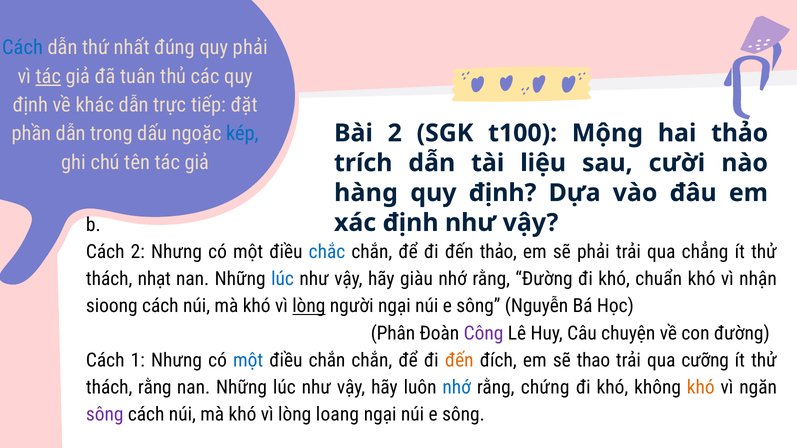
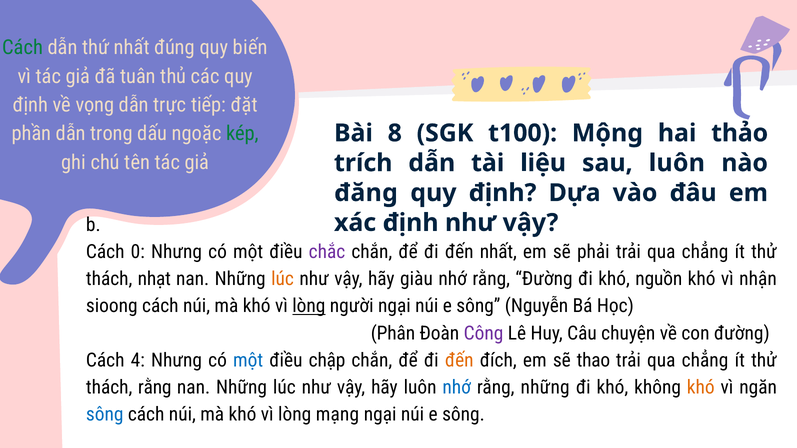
Cách at (23, 48) colour: blue -> green
quy phải: phải -> biến
tác at (48, 76) underline: present -> none
khác: khác -> vọng
kép colour: blue -> green
Bài 2: 2 -> 8
sau cười: cười -> luôn
hàng: hàng -> đăng
Cách 2: 2 -> 0
chắc colour: blue -> purple
đến thảo: thảo -> nhất
lúc at (283, 279) colour: blue -> orange
chuẩn: chuẩn -> nguồn
1: 1 -> 4
điều chắn: chắn -> chập
cưỡng at (705, 360): cưỡng -> chẳng
rằng chứng: chứng -> những
sông at (105, 415) colour: purple -> blue
loang: loang -> mạng
